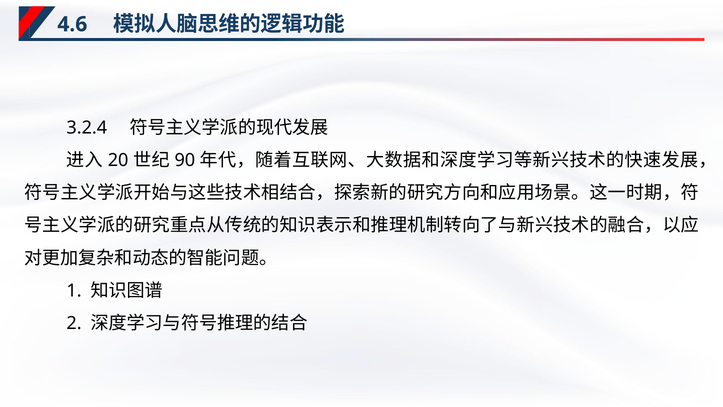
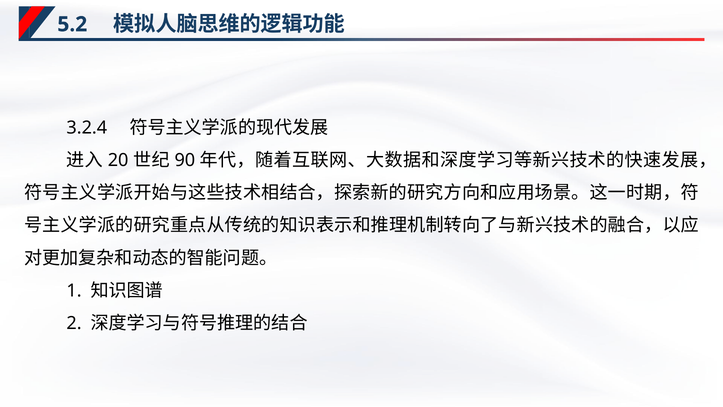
4.6: 4.6 -> 5.2
